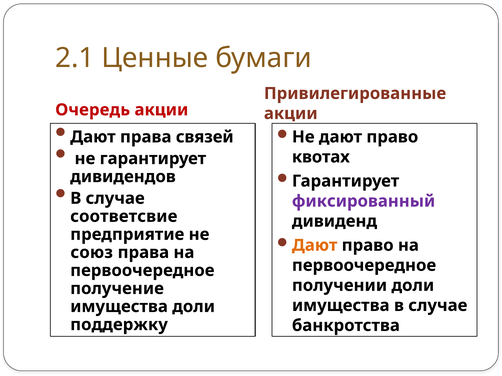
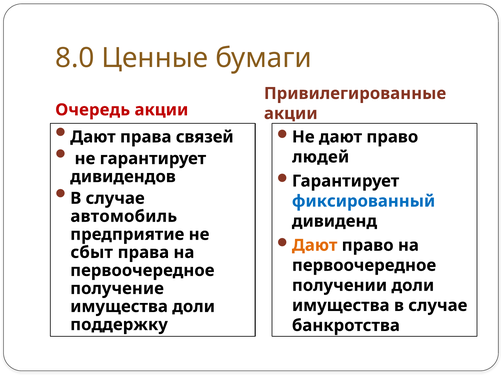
2.1: 2.1 -> 8.0
квотах: квотах -> людей
фиксированный colour: purple -> blue
соответсвие: соответсвие -> автомобиль
союз: союз -> сбыт
